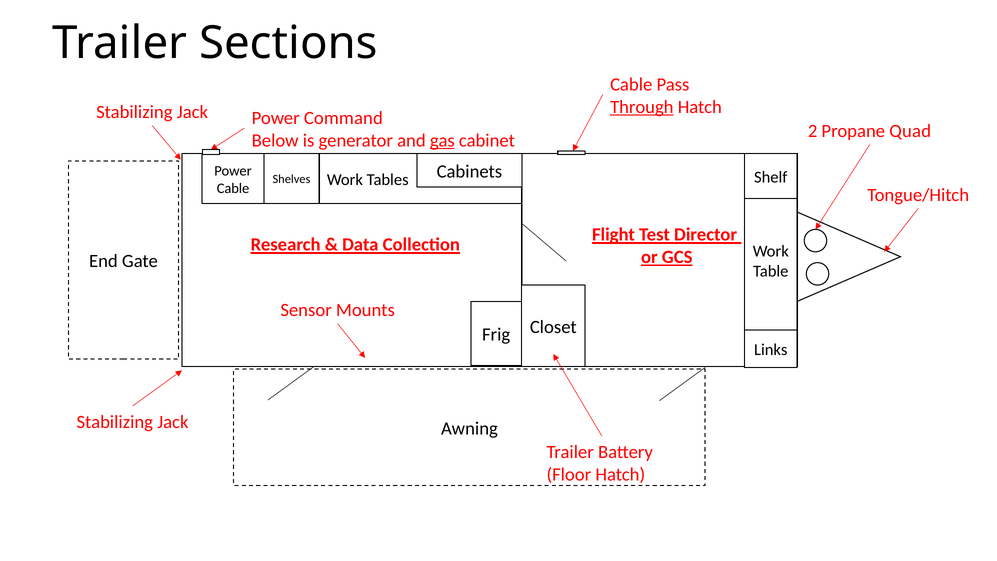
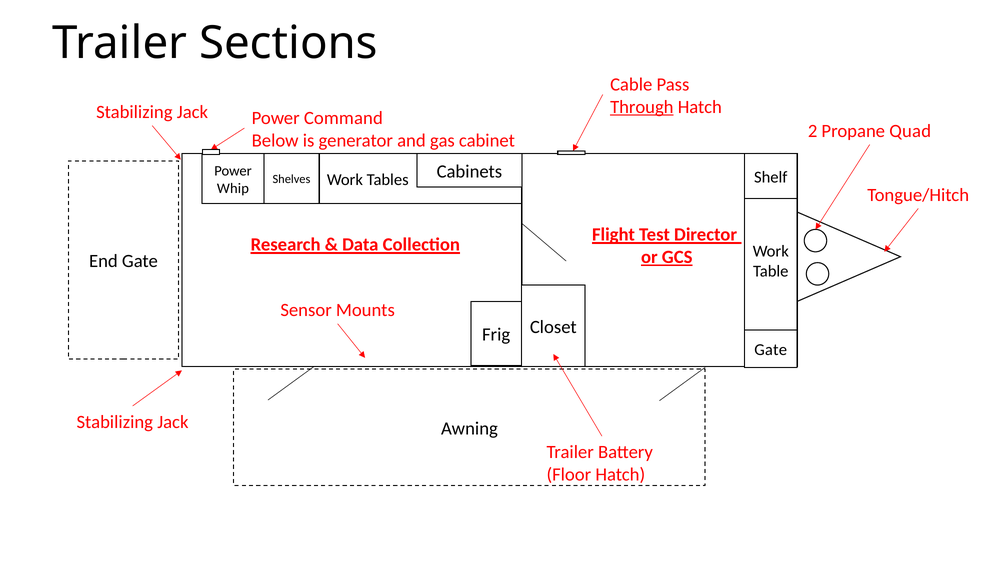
gas underline: present -> none
Cable at (233, 188): Cable -> Whip
Links at (771, 350): Links -> Gate
